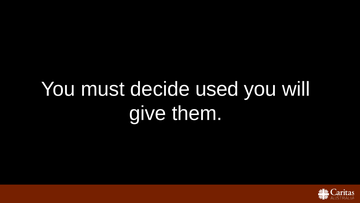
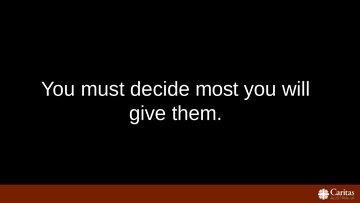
used: used -> most
